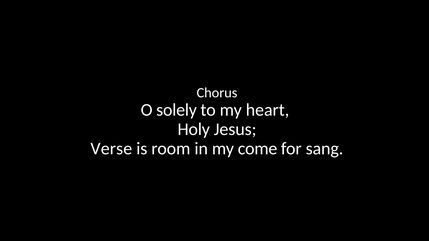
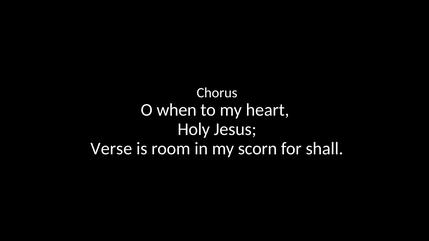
solely: solely -> when
come: come -> scorn
sang: sang -> shall
